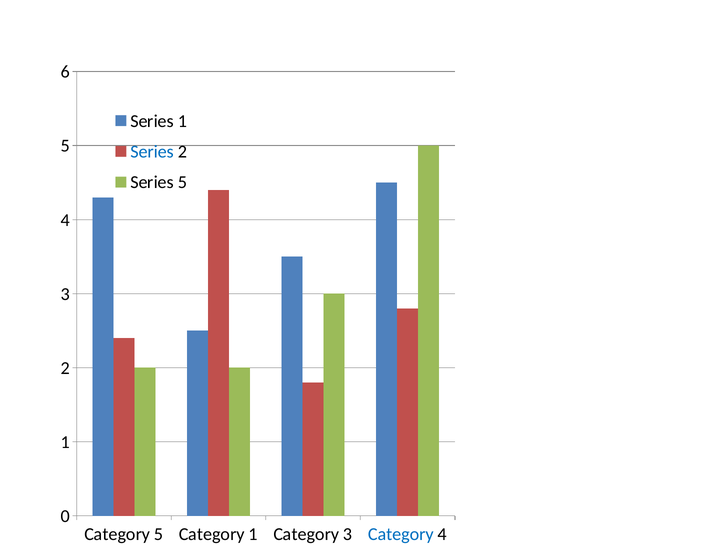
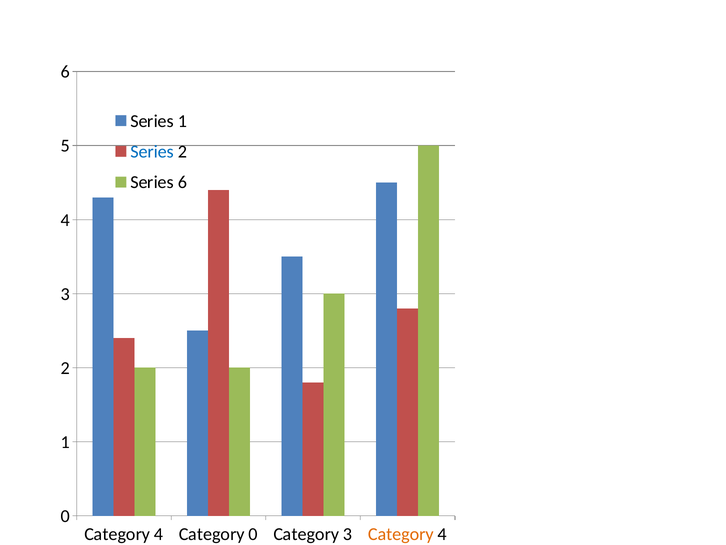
Series 5: 5 -> 6
5 at (158, 534): 5 -> 4
Category 1: 1 -> 0
Category at (401, 534) colour: blue -> orange
